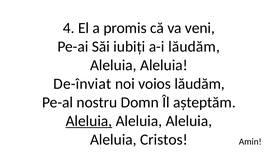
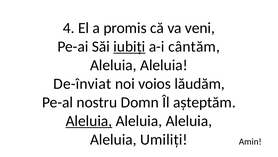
iubiți underline: none -> present
a-i lăudăm: lăudăm -> cântăm
Cristos: Cristos -> Umiliți
